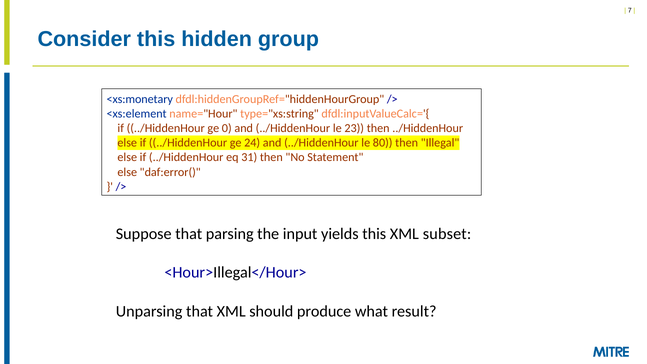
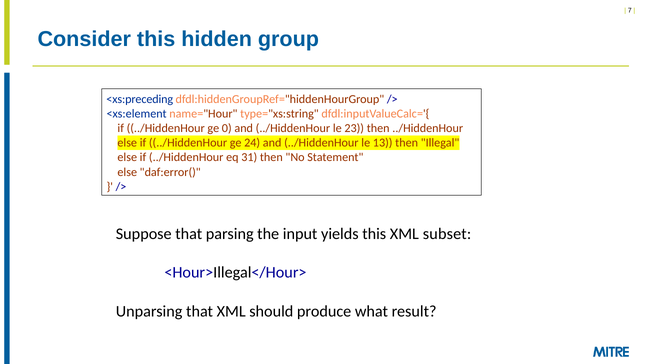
<xs:monetary: <xs:monetary -> <xs:preceding
80: 80 -> 13
